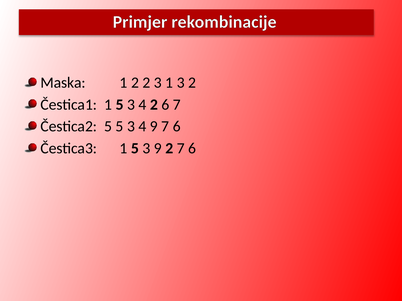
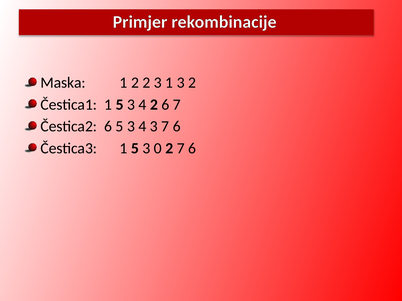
Čestica2 5: 5 -> 6
4 9: 9 -> 3
3 9: 9 -> 0
